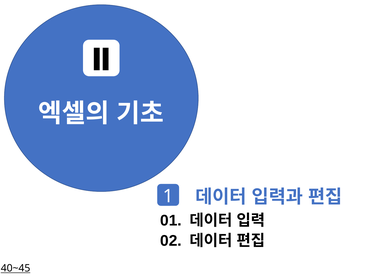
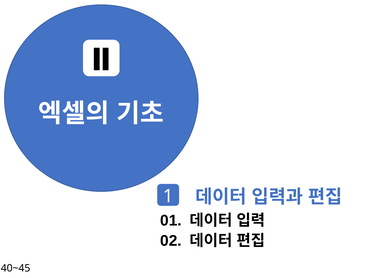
40~45 underline: present -> none
